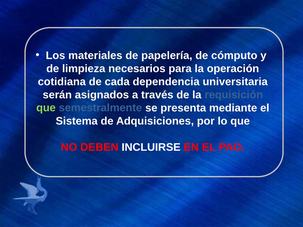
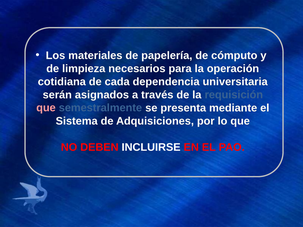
que at (46, 108) colour: light green -> pink
